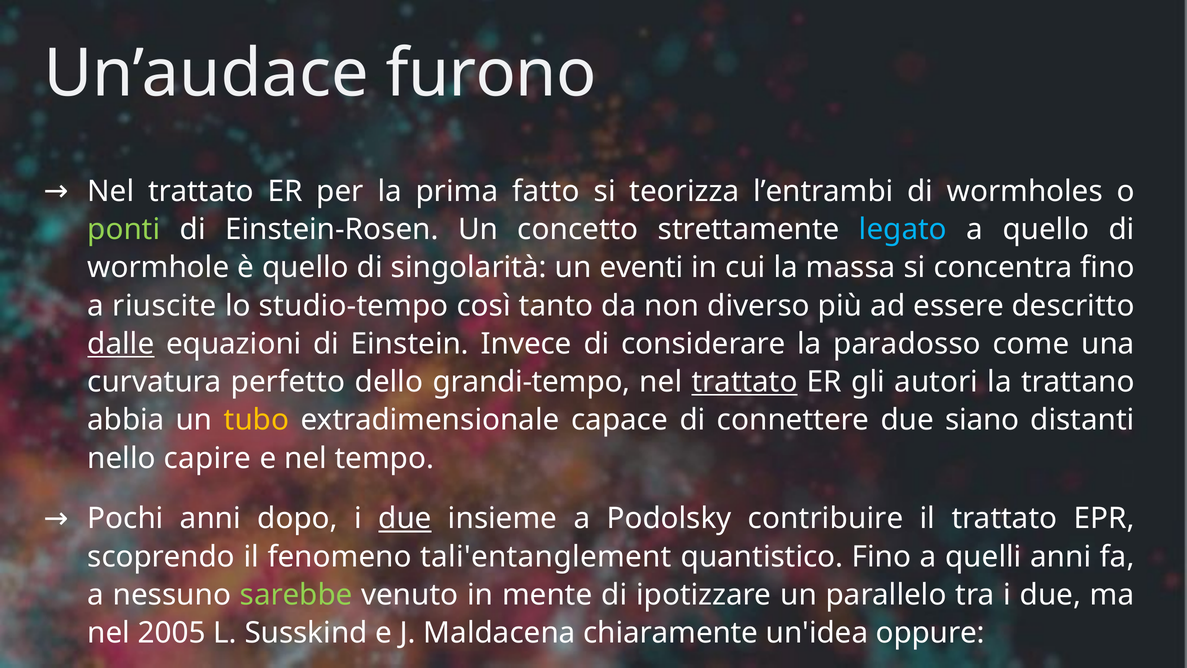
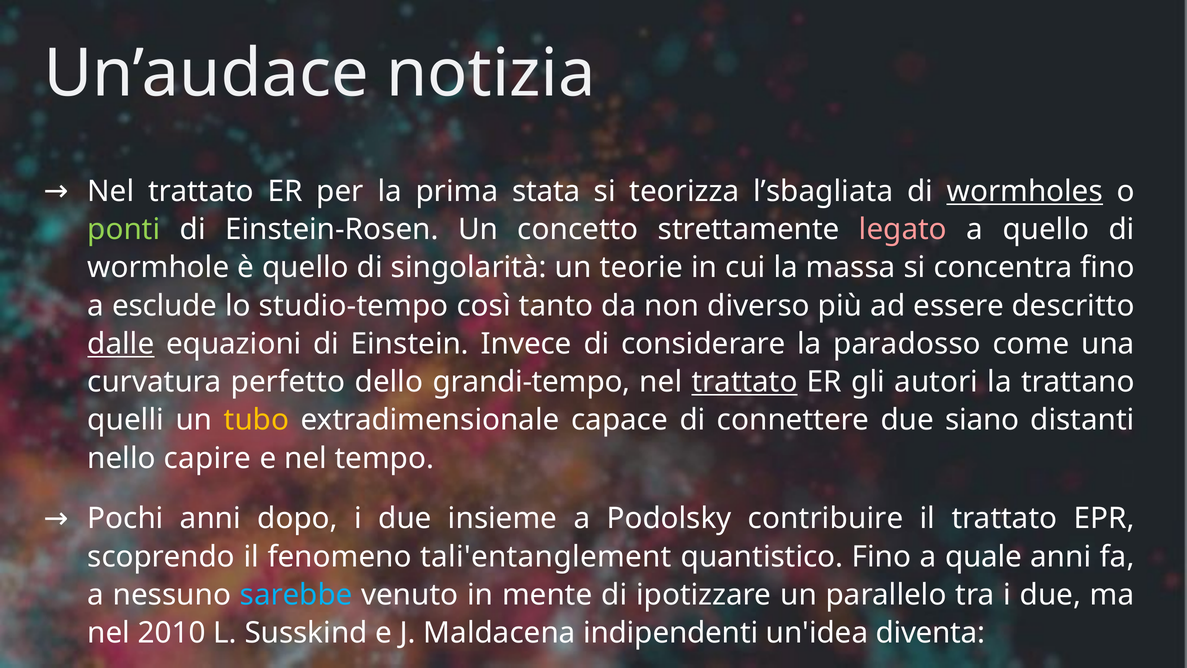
furono: furono -> notizia
fatto: fatto -> stata
l’entrambi: l’entrambi -> l’sbagliata
wormholes underline: none -> present
legato colour: light blue -> pink
eventi: eventi -> teorie
riuscite: riuscite -> esclude
abbia: abbia -> quelli
due at (405, 518) underline: present -> none
quelli: quelli -> quale
sarebbe colour: light green -> light blue
2005: 2005 -> 2010
chiaramente: chiaramente -> indipendenti
oppure: oppure -> diventa
